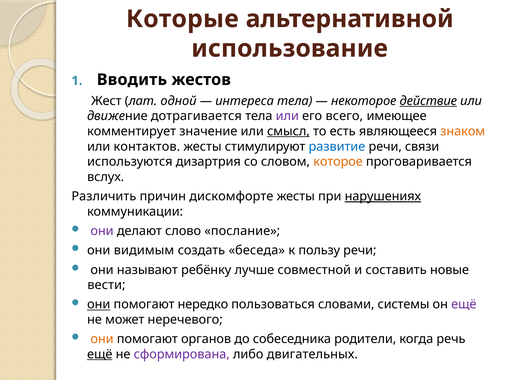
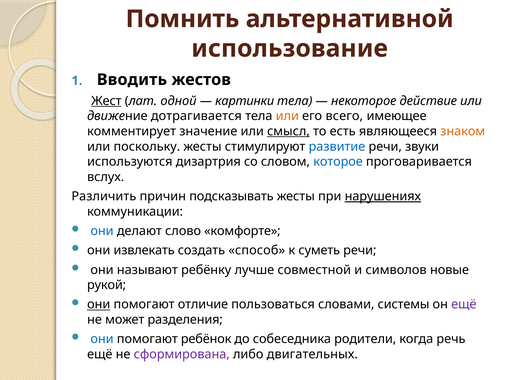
Которые: Которые -> Помнить
Жест underline: none -> present
интереса: интереса -> картинки
действие underline: present -> none
или at (287, 116) colour: purple -> orange
контактов: контактов -> поскольку
связи: связи -> звуки
которое colour: orange -> blue
дискомфорте: дискомфорте -> подсказывать
они at (102, 231) colour: purple -> blue
послание: послание -> комфорте
видимым: видимым -> извлекать
беседа: беседа -> способ
пользу: пользу -> суметь
составить: составить -> символов
вести: вести -> рукой
нередко: нередко -> отличие
неречевого: неречевого -> разделения
они at (102, 339) colour: orange -> blue
органов: органов -> ребёнок
ещё at (100, 355) underline: present -> none
